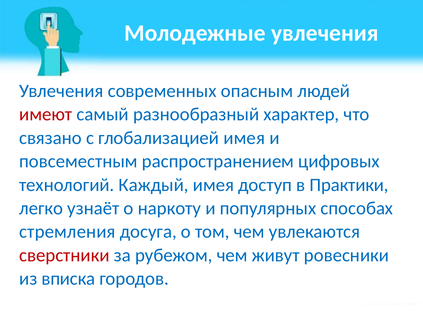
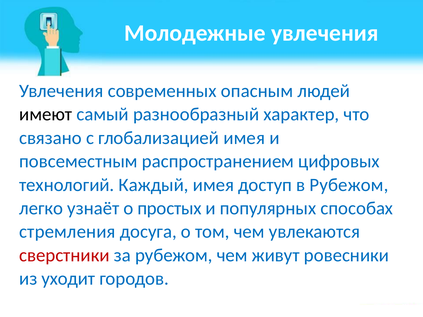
имеют colour: red -> black
в Практики: Практики -> Рубежом
наркоту: наркоту -> простых
вписка: вписка -> уходит
